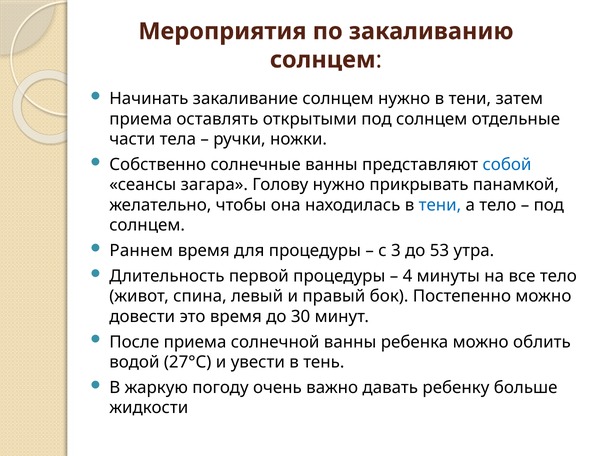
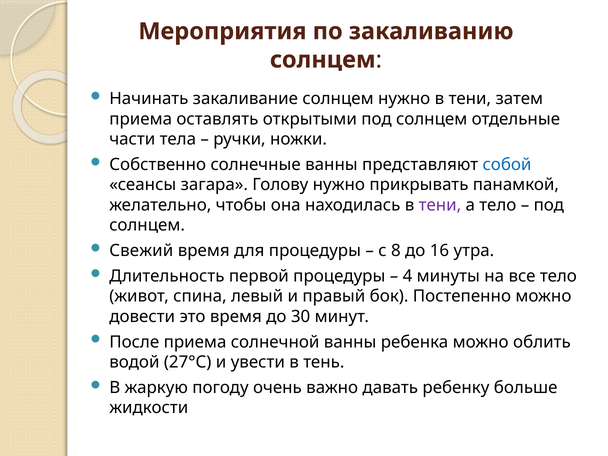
тени at (440, 205) colour: blue -> purple
Раннем: Раннем -> Свежий
3: 3 -> 8
53: 53 -> 16
